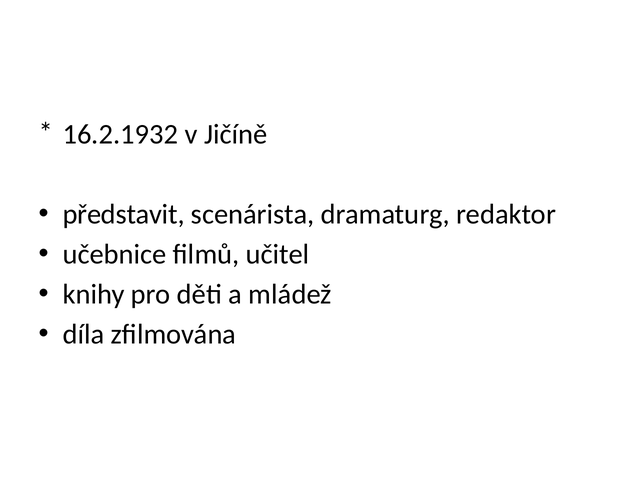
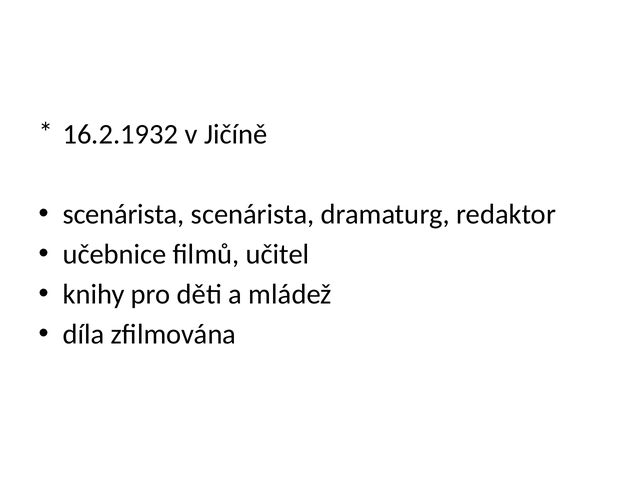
představit at (124, 215): představit -> scenárista
